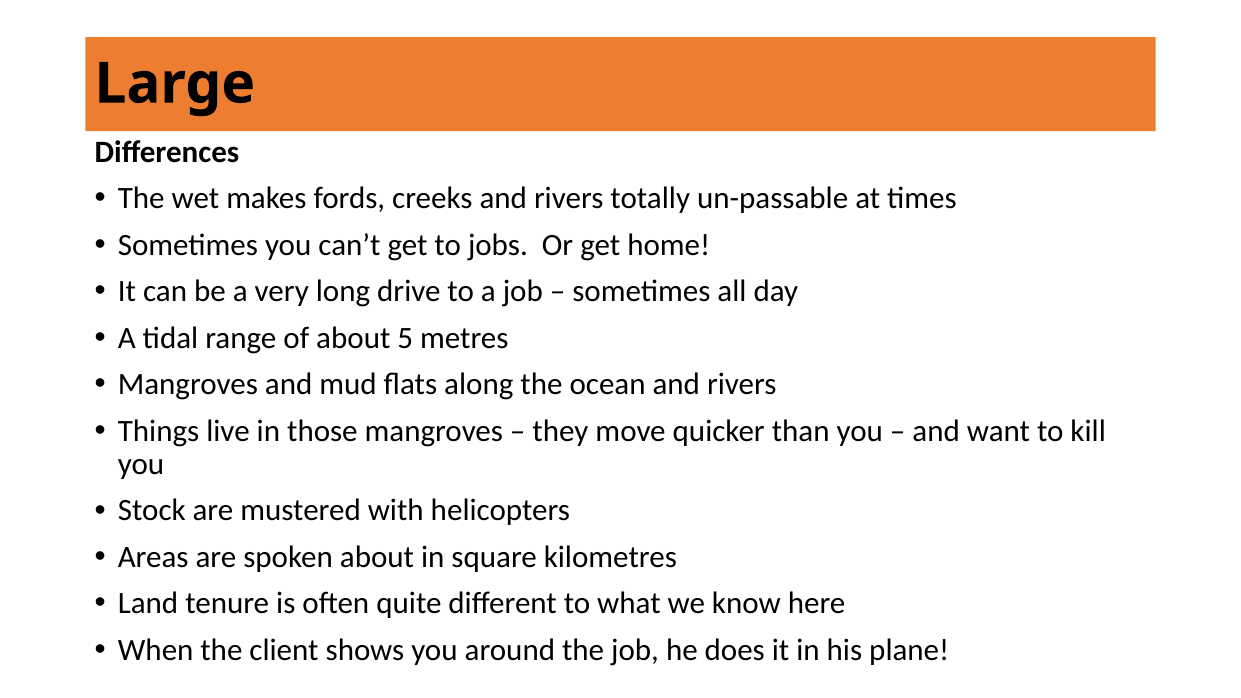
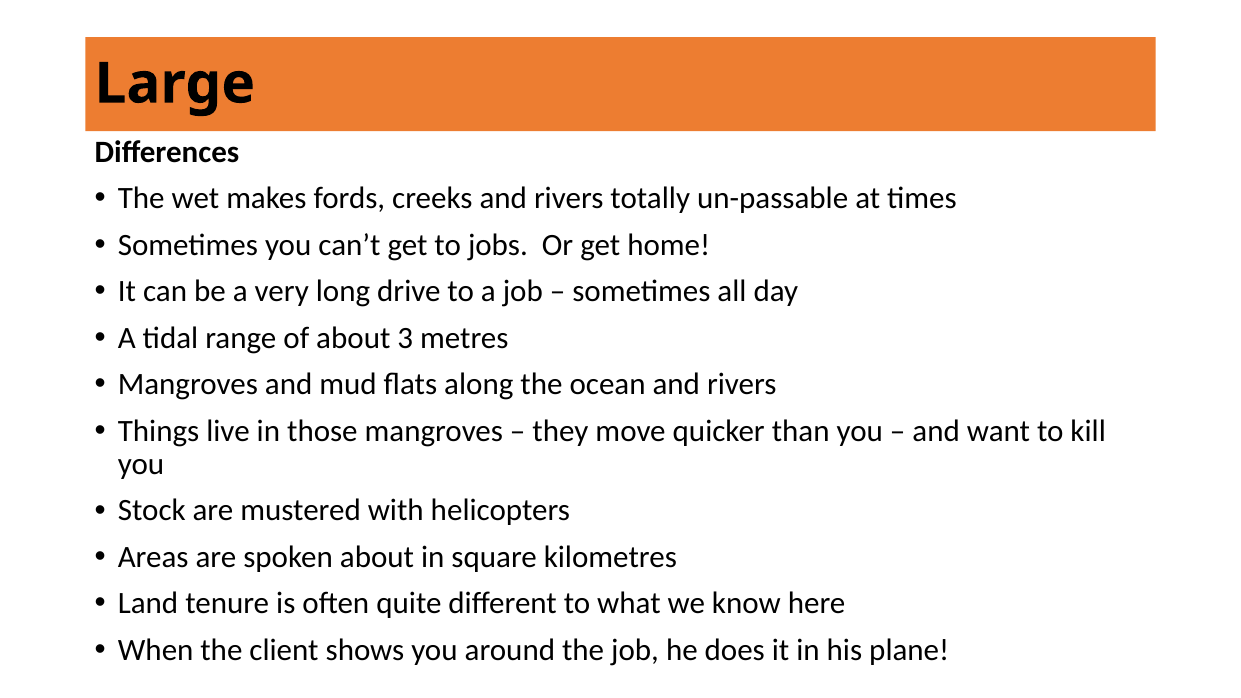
5: 5 -> 3
